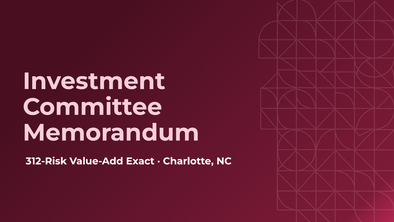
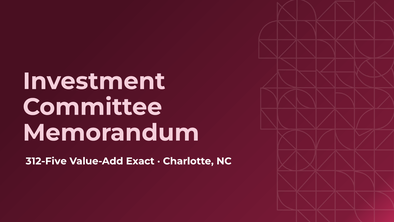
312-Risk: 312-Risk -> 312-Five
